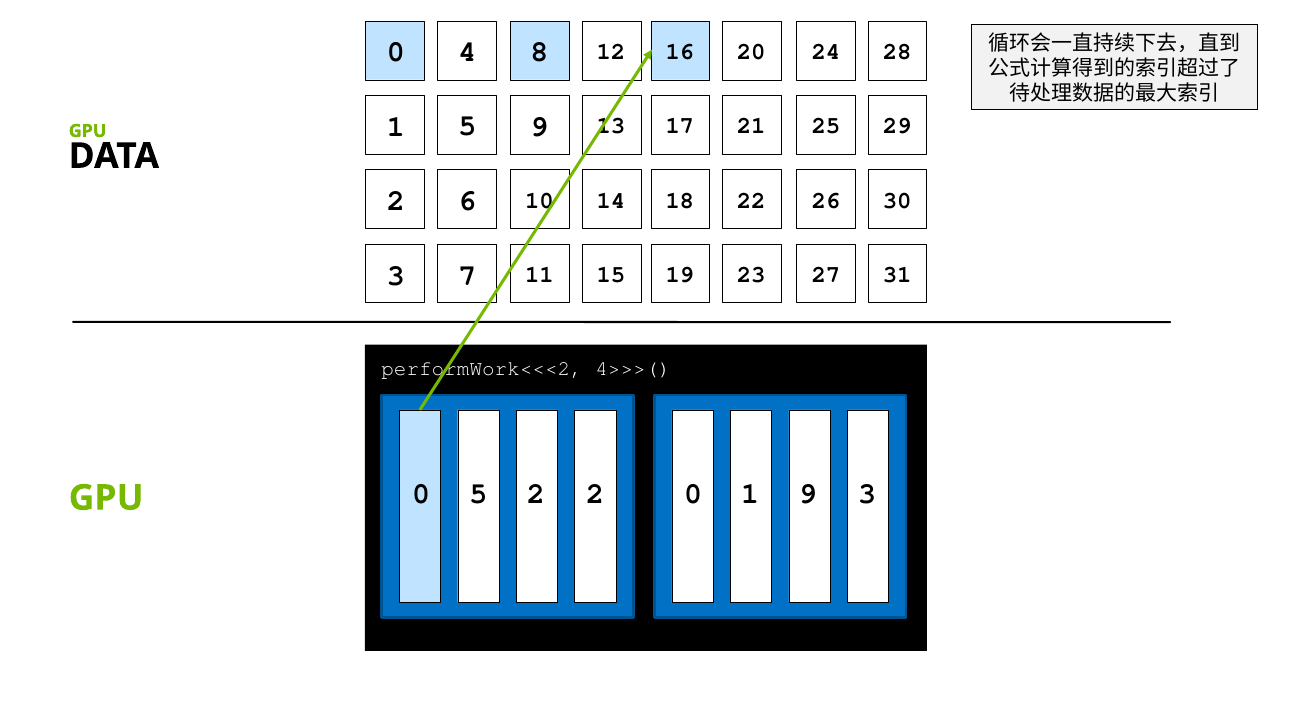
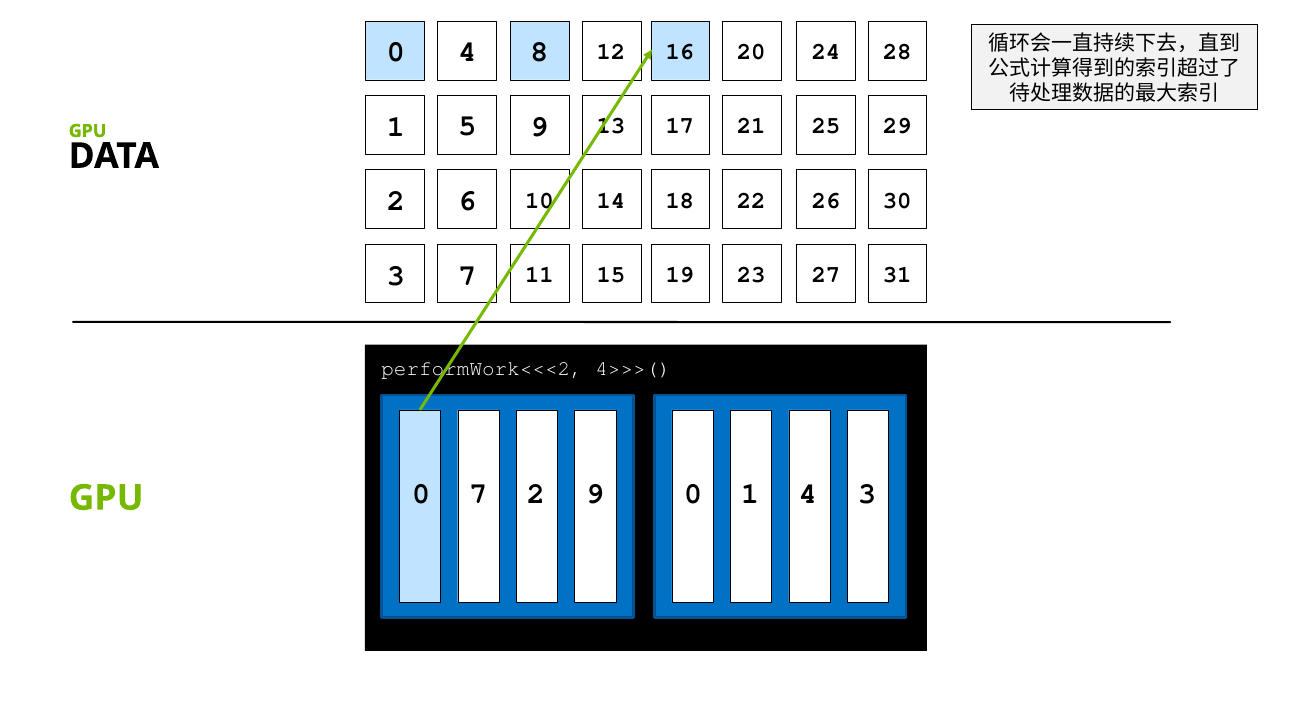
0 5: 5 -> 7
2 2: 2 -> 9
1 9: 9 -> 4
